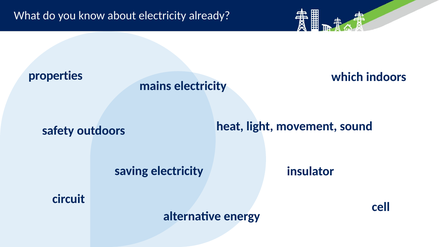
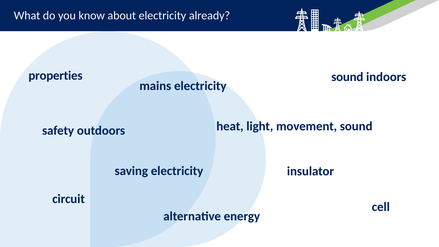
which at (347, 77): which -> sound
